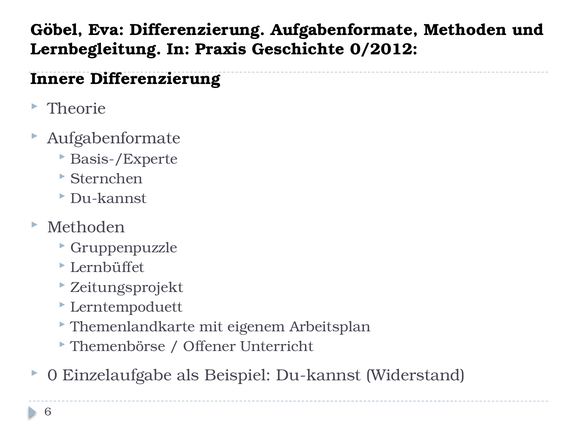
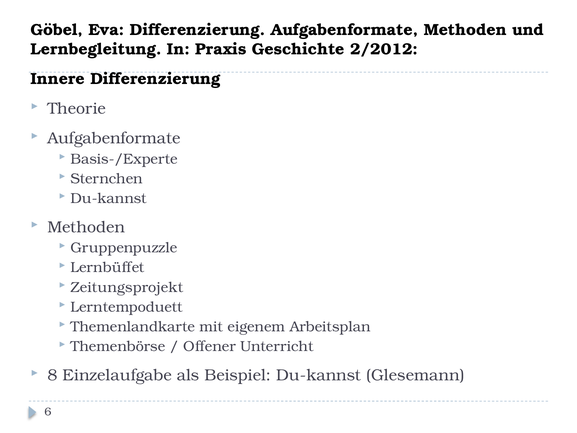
0/2012: 0/2012 -> 2/2012
0: 0 -> 8
Widerstand: Widerstand -> Glesemann
